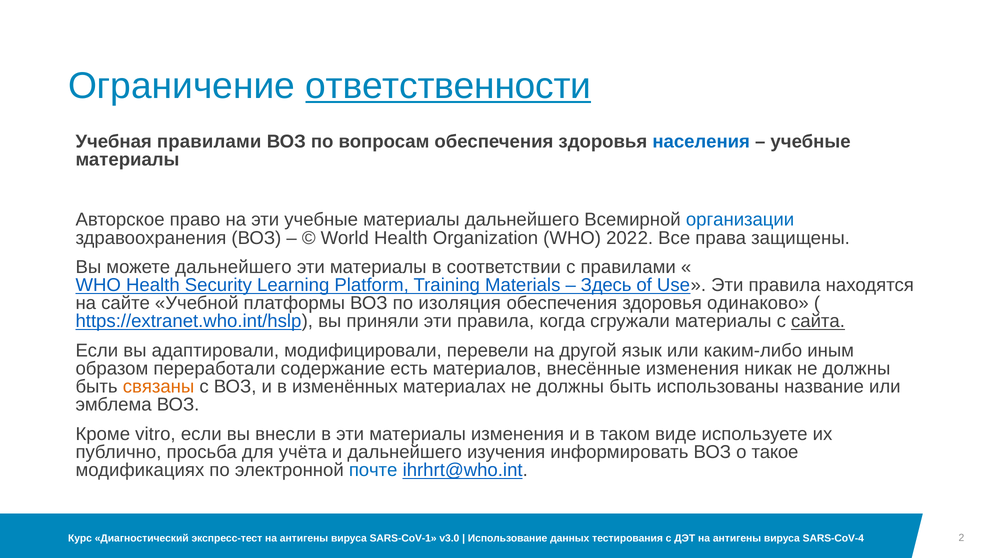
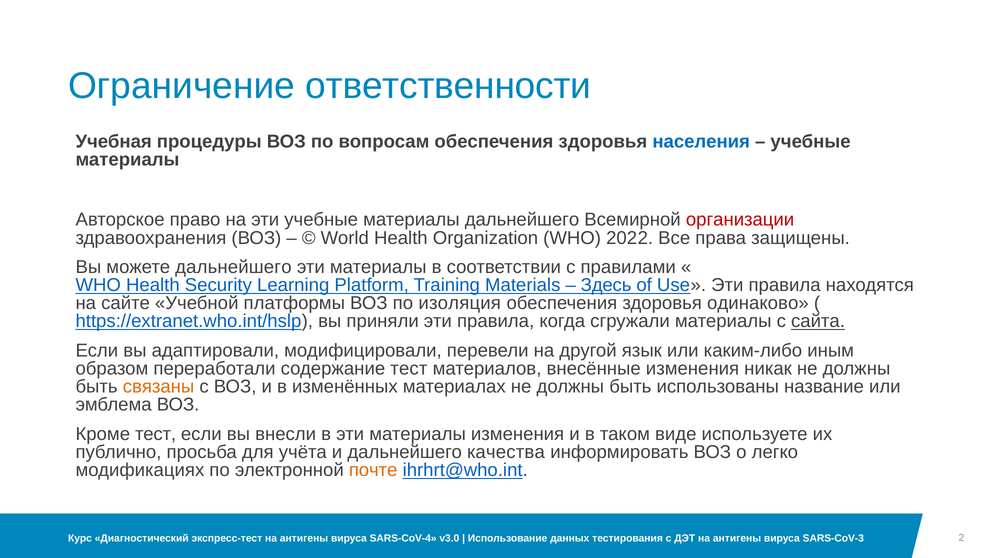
ответственности underline: present -> none
Учебная правилами: правилами -> процедуры
организации colour: blue -> red
содержание есть: есть -> тест
Кроме vitro: vitro -> тест
изучения: изучения -> качества
такое: такое -> легко
почте colour: blue -> orange
SARS-CoV-1: SARS-CoV-1 -> SARS-CoV-4
SARS-CoV-4: SARS-CoV-4 -> SARS-CoV-3
